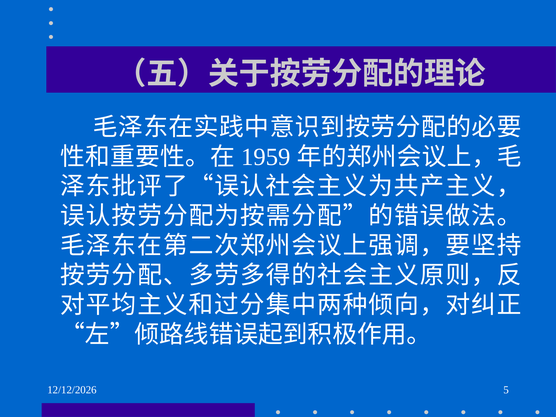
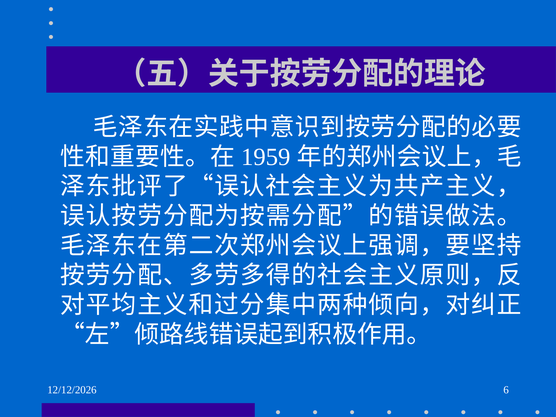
5: 5 -> 6
